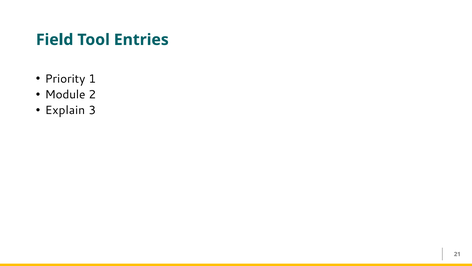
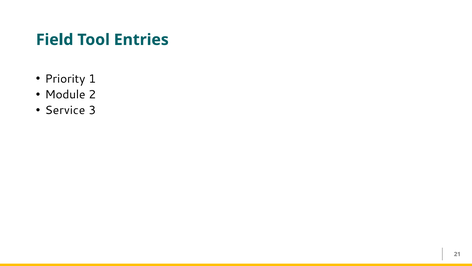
Explain: Explain -> Service
